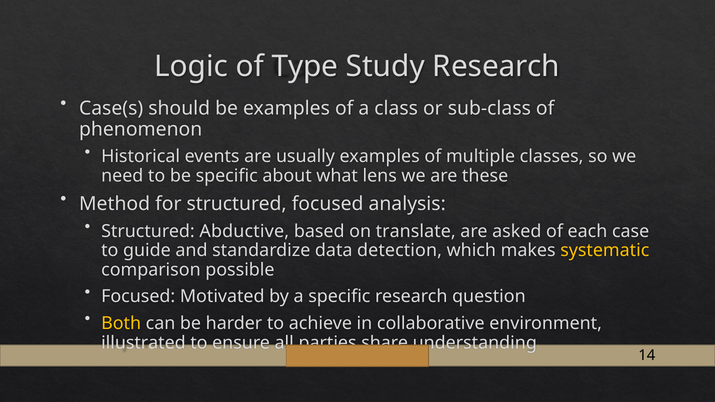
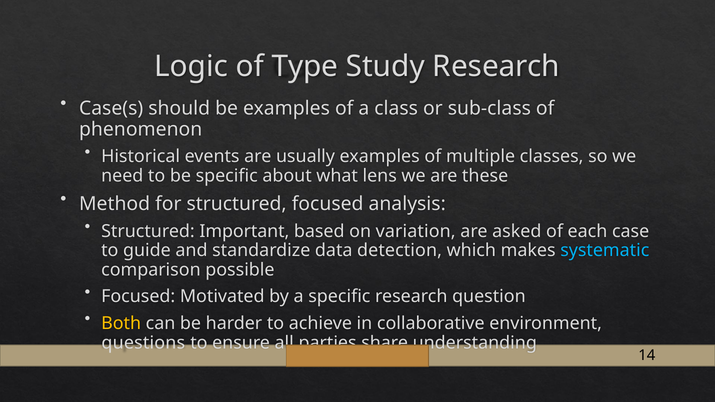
Abductive: Abductive -> Important
translate: translate -> variation
systematic colour: yellow -> light blue
illustrated: illustrated -> questions
